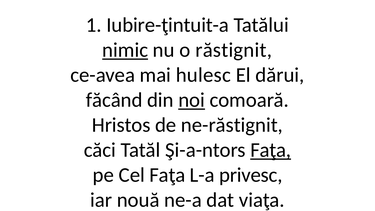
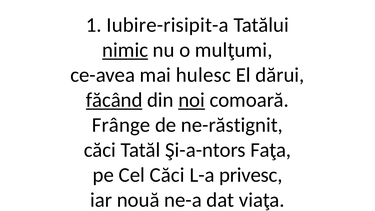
Iubire-ţintuit-a: Iubire-ţintuit-a -> Iubire-risipit-a
răstignit: răstignit -> mulţumi
făcând underline: none -> present
Hristos: Hristos -> Frânge
Faţa at (271, 150) underline: present -> none
Cel Faţa: Faţa -> Căci
